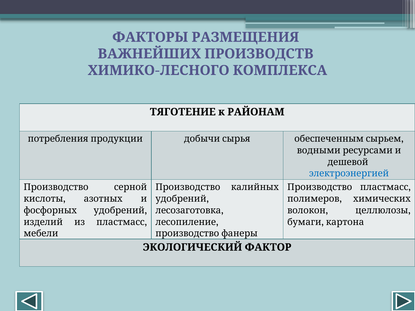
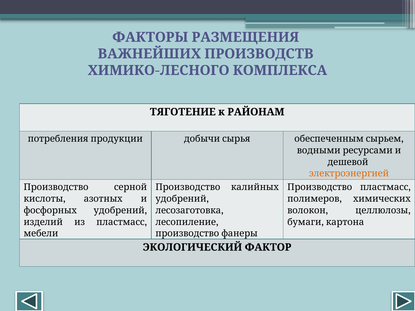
электроэнергией colour: blue -> orange
